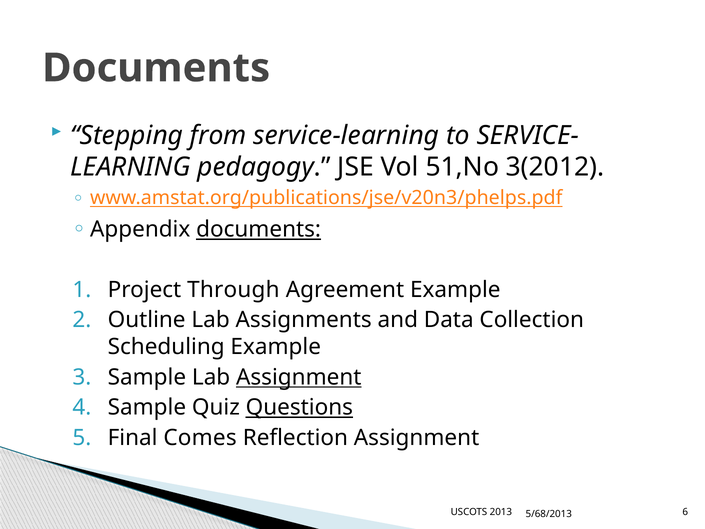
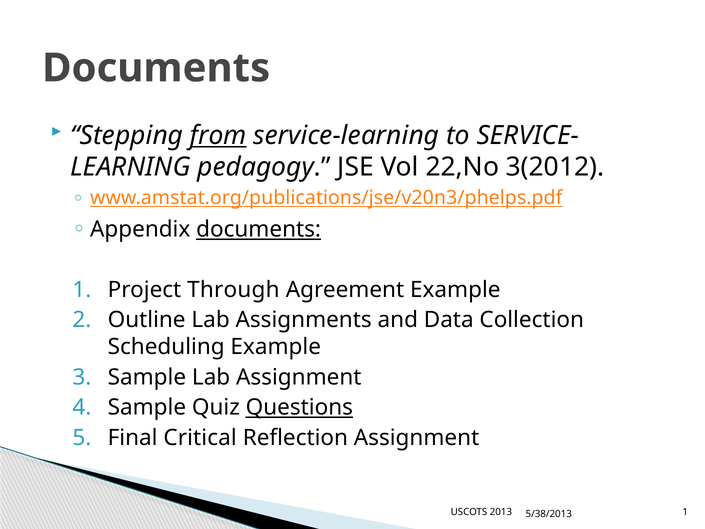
from underline: none -> present
51,No: 51,No -> 22,No
Assignment at (299, 377) underline: present -> none
Comes: Comes -> Critical
2013 6: 6 -> 1
5/68/2013: 5/68/2013 -> 5/38/2013
